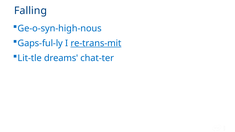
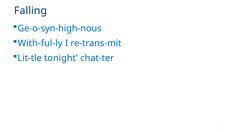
Gaps-ful-ly: Gaps-ful-ly -> With-ful-ly
re-trans-mit underline: present -> none
dreams: dreams -> tonight
